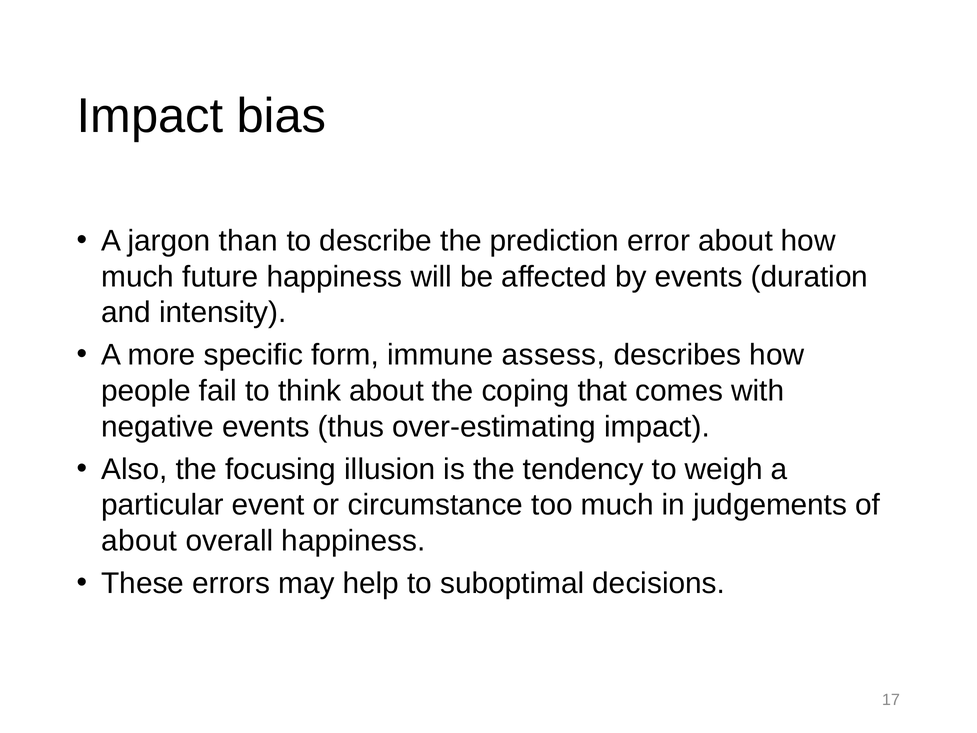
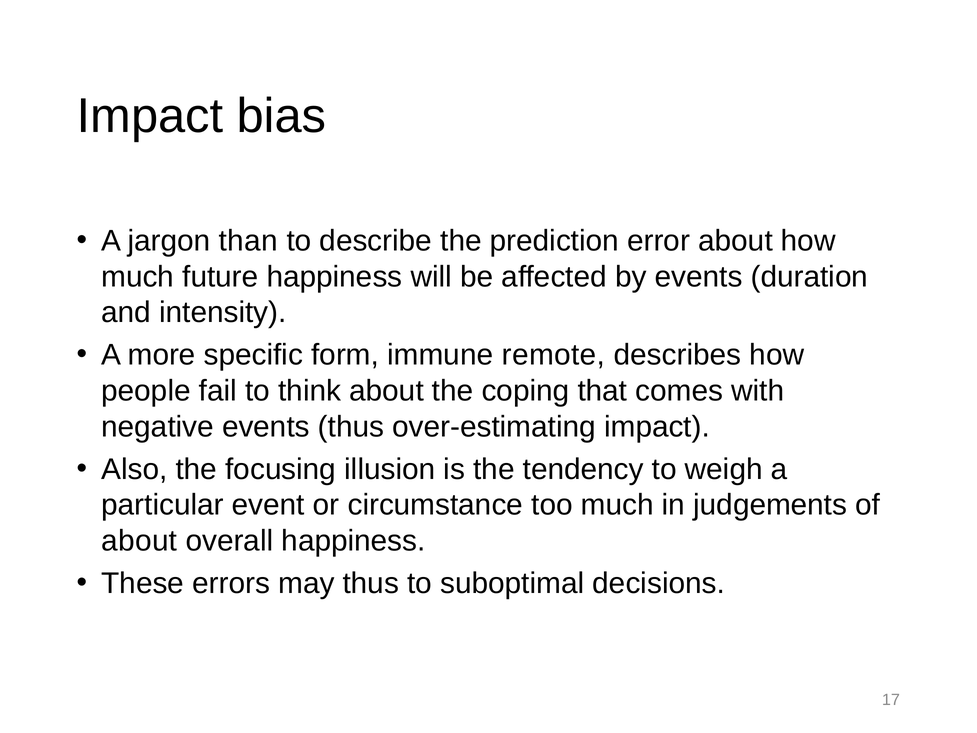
assess: assess -> remote
may help: help -> thus
